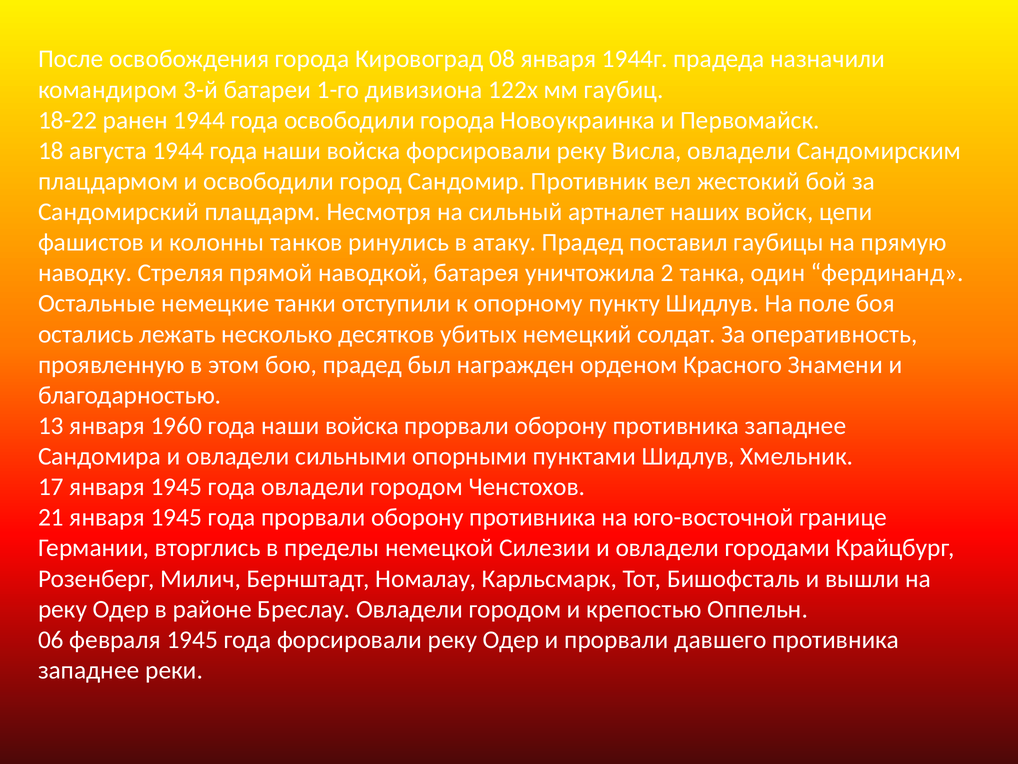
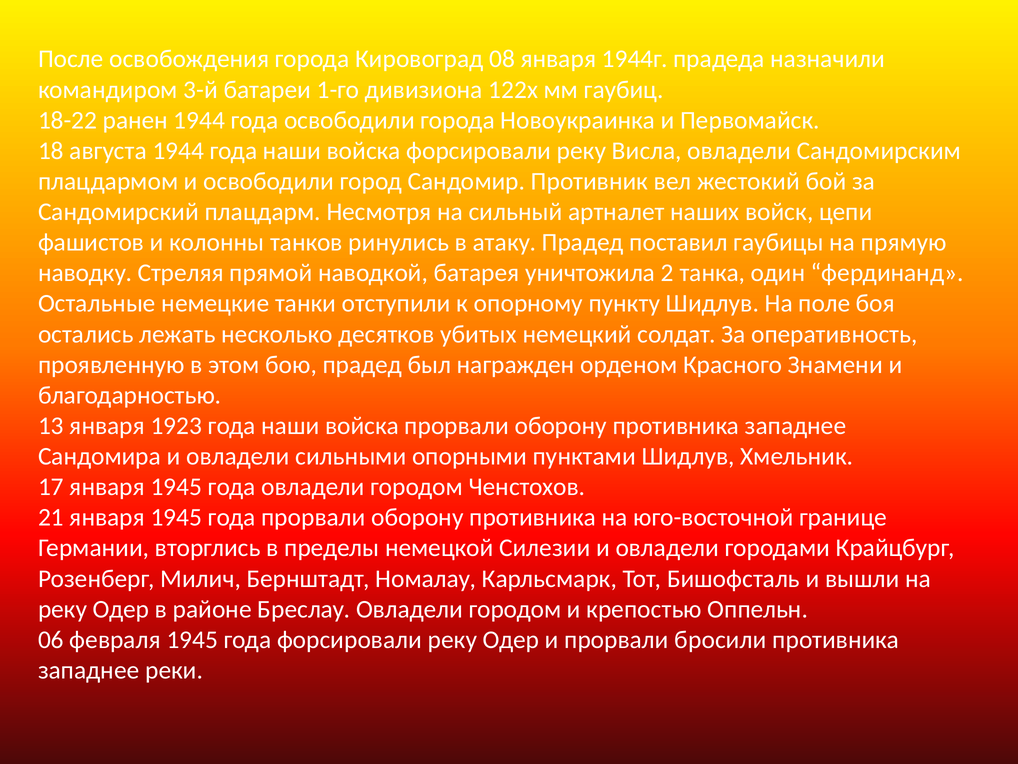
1960: 1960 -> 1923
давшего: давшего -> бросили
